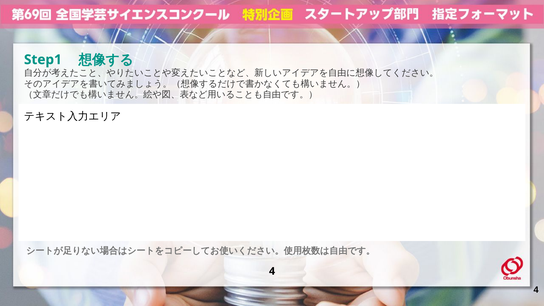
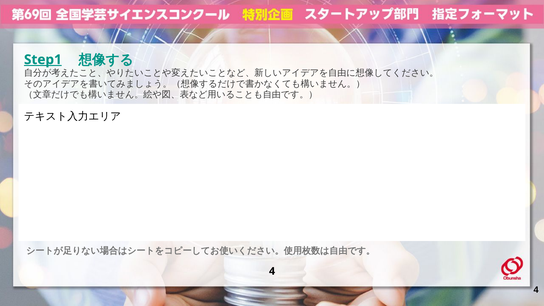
Step1 underline: none -> present
